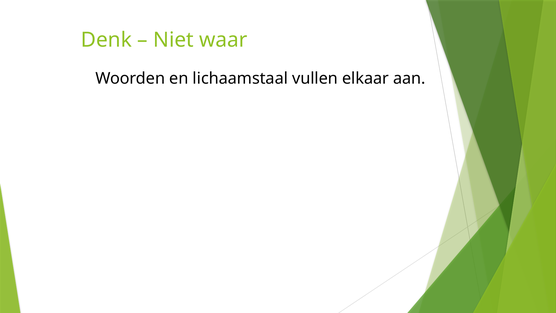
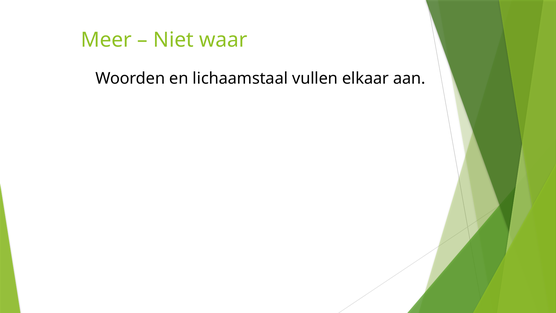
Denk: Denk -> Meer
